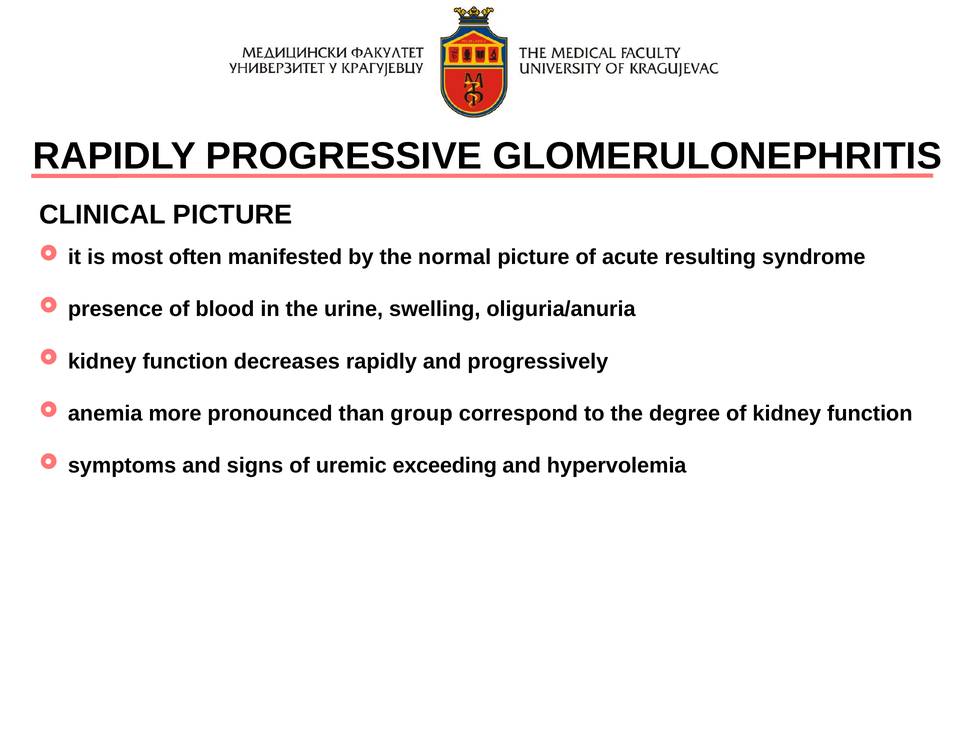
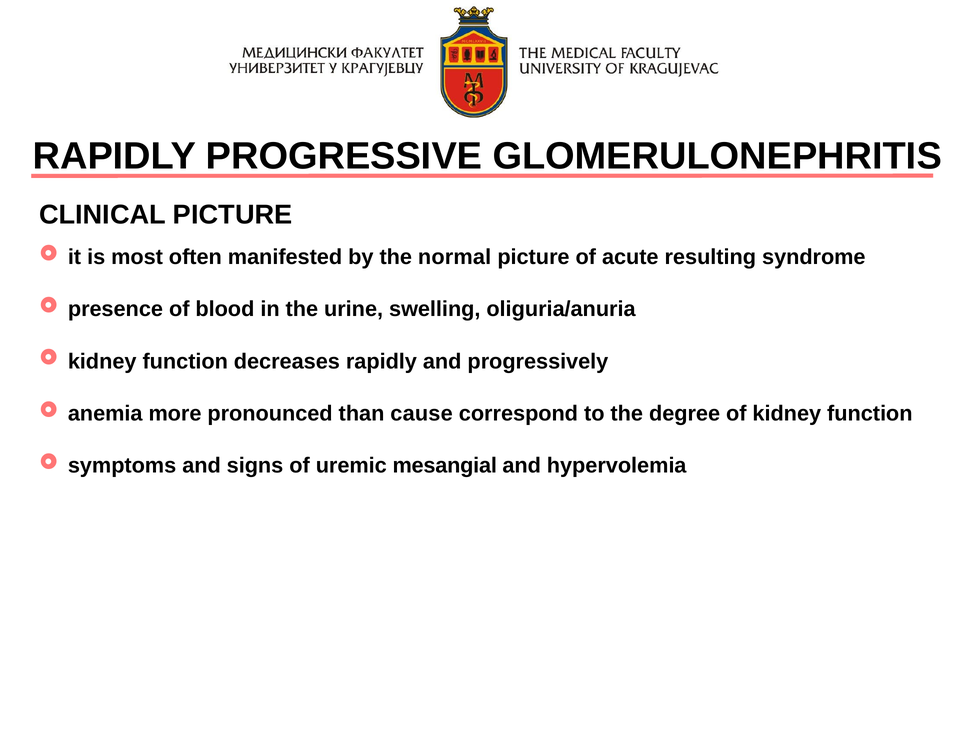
group: group -> cause
exceeding: exceeding -> mesangial
